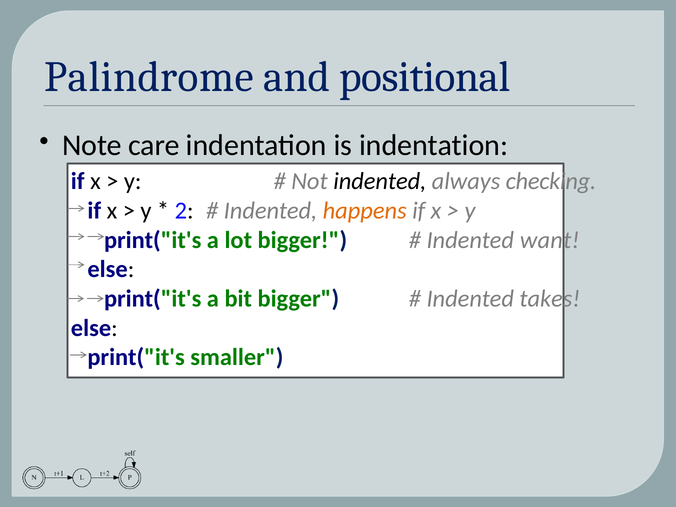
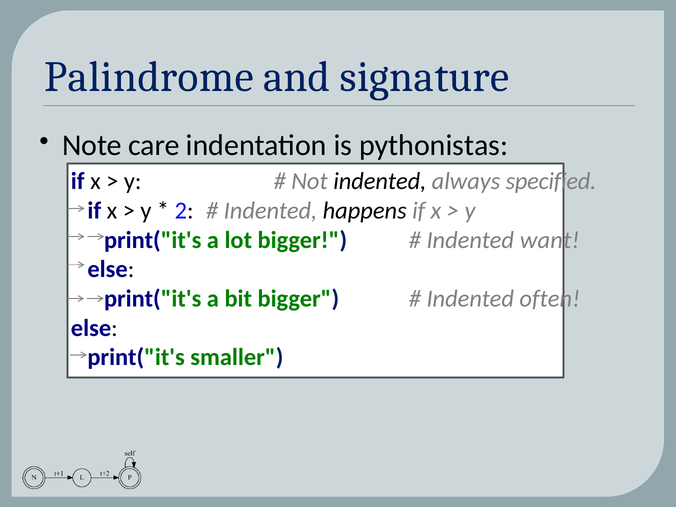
positional: positional -> signature
is indentation: indentation -> pythonistas
checking: checking -> specified
happens colour: orange -> black
takes: takes -> often
